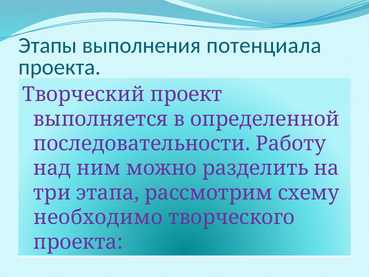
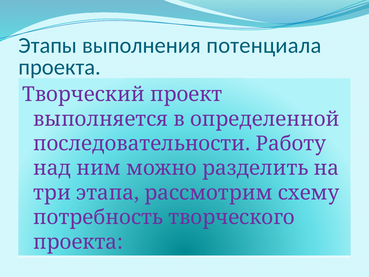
необходимо: необходимо -> потребность
